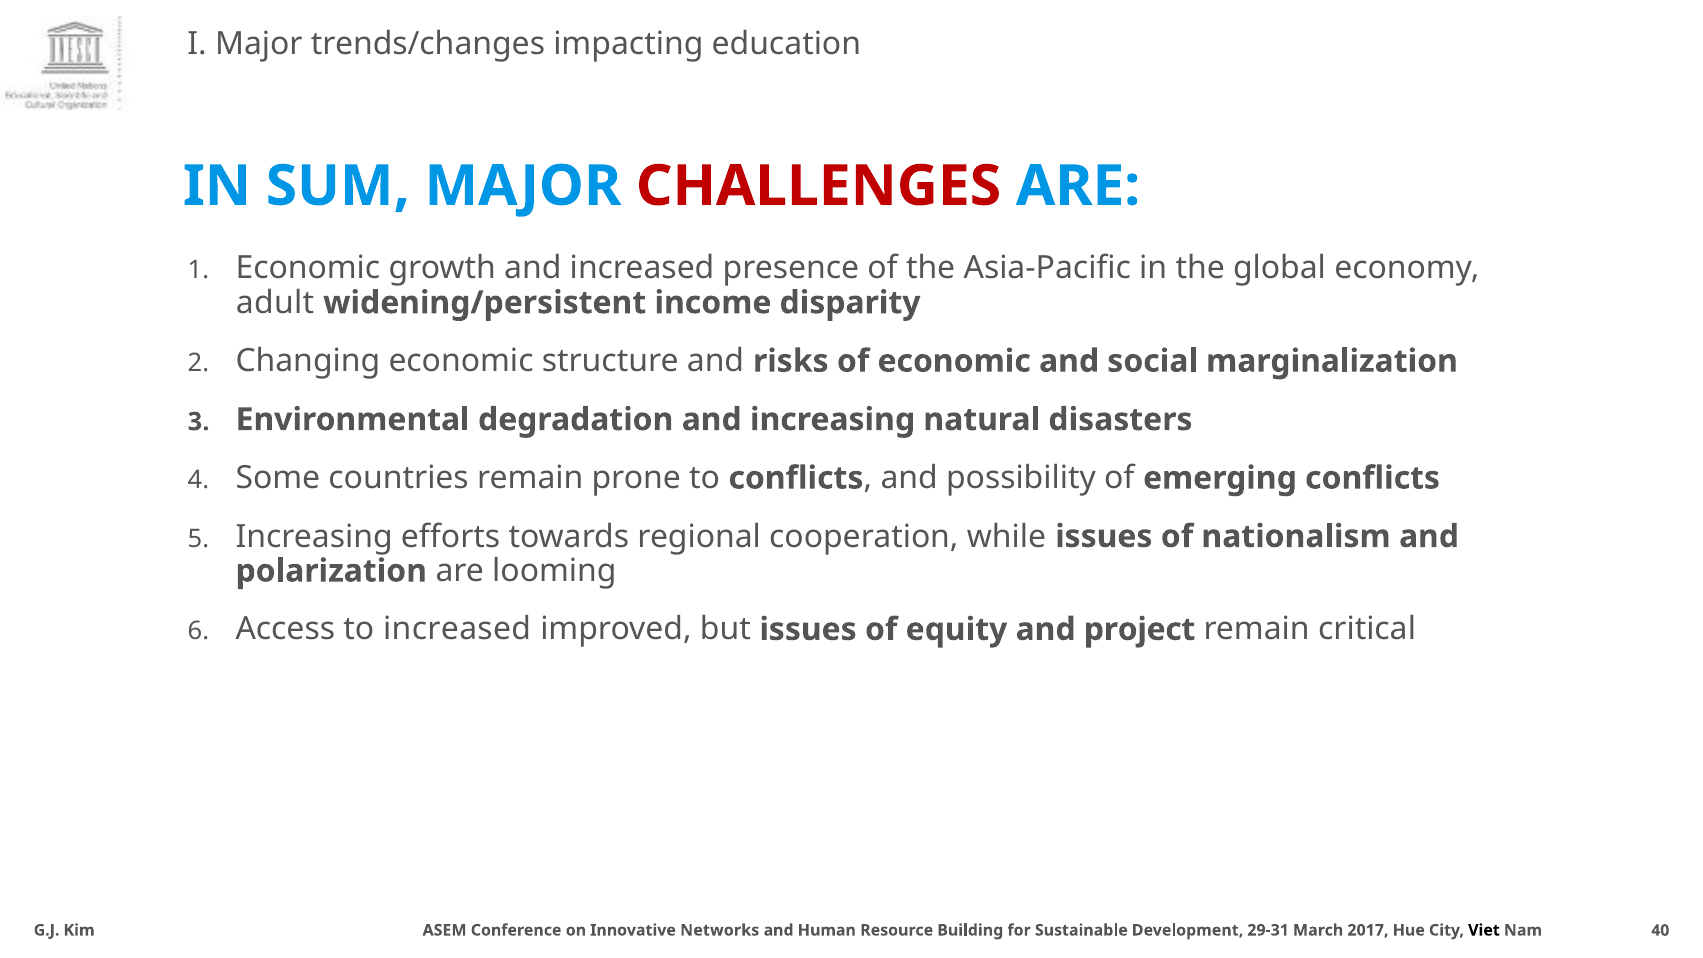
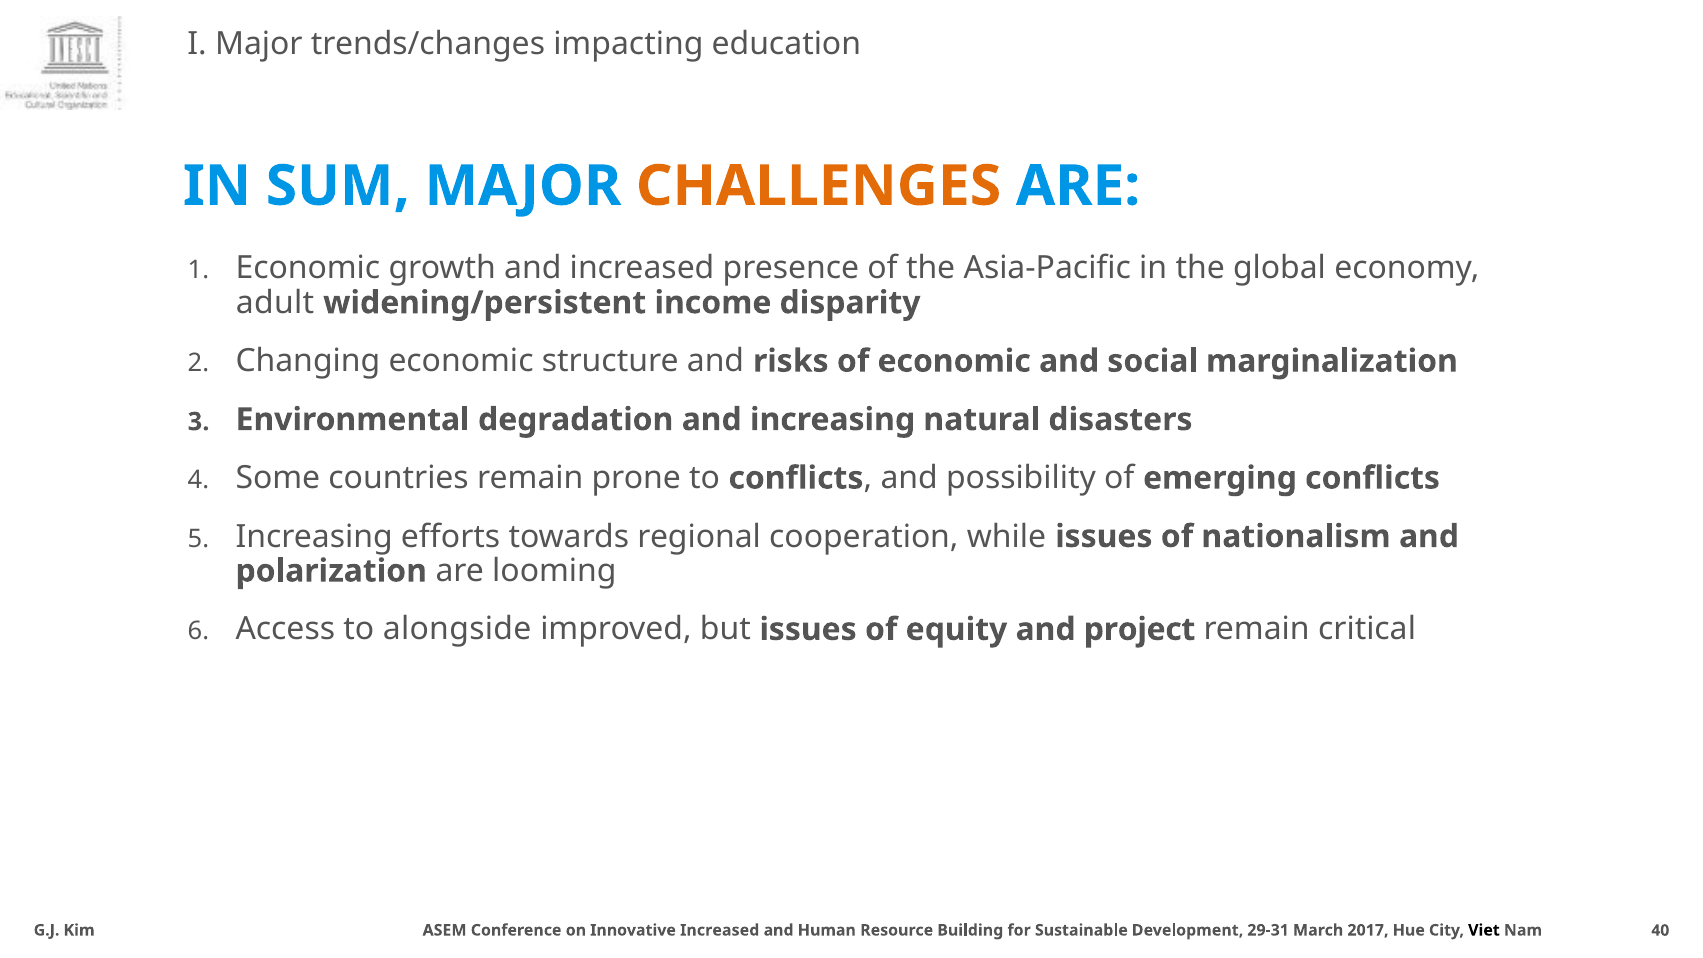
CHALLENGES colour: red -> orange
to increased: increased -> alongside
Innovative Networks: Networks -> Increased
